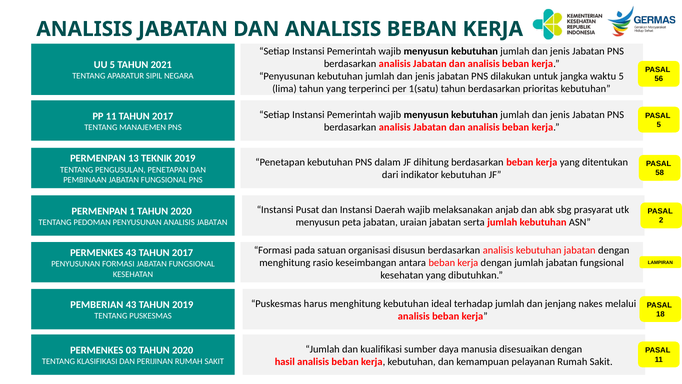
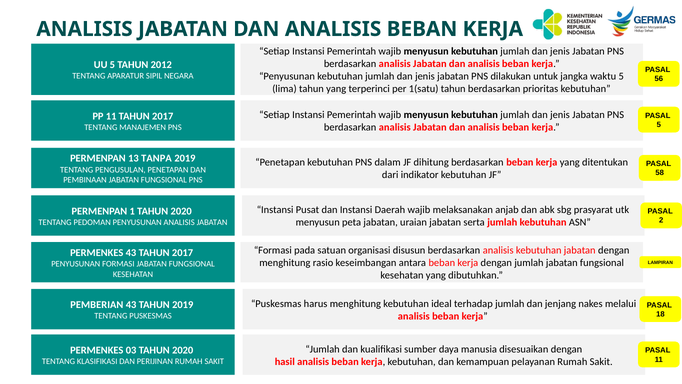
2021: 2021 -> 2012
TEKNIK: TEKNIK -> TANPA
